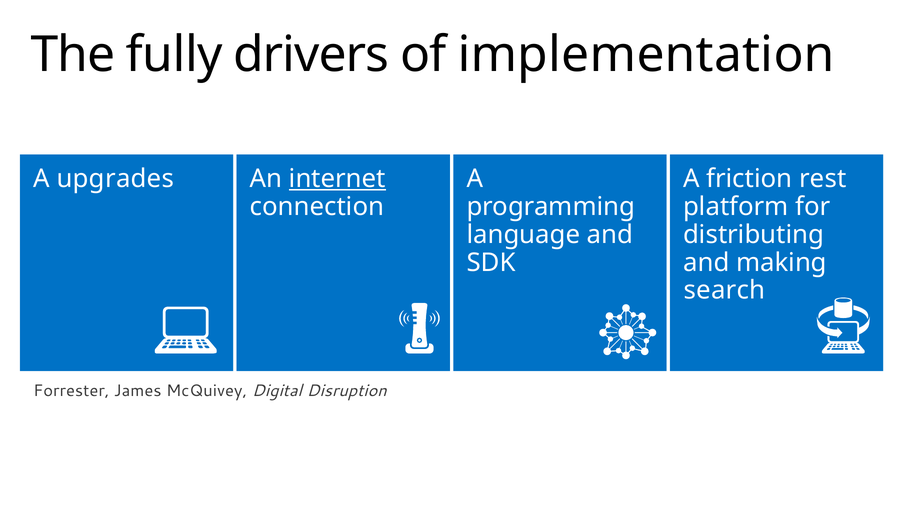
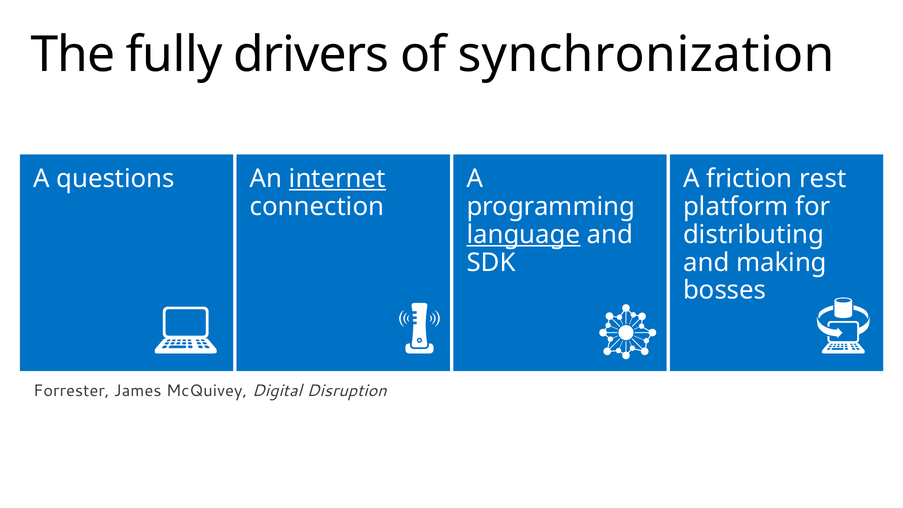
implementation: implementation -> synchronization
upgrades: upgrades -> questions
language underline: none -> present
search: search -> bosses
